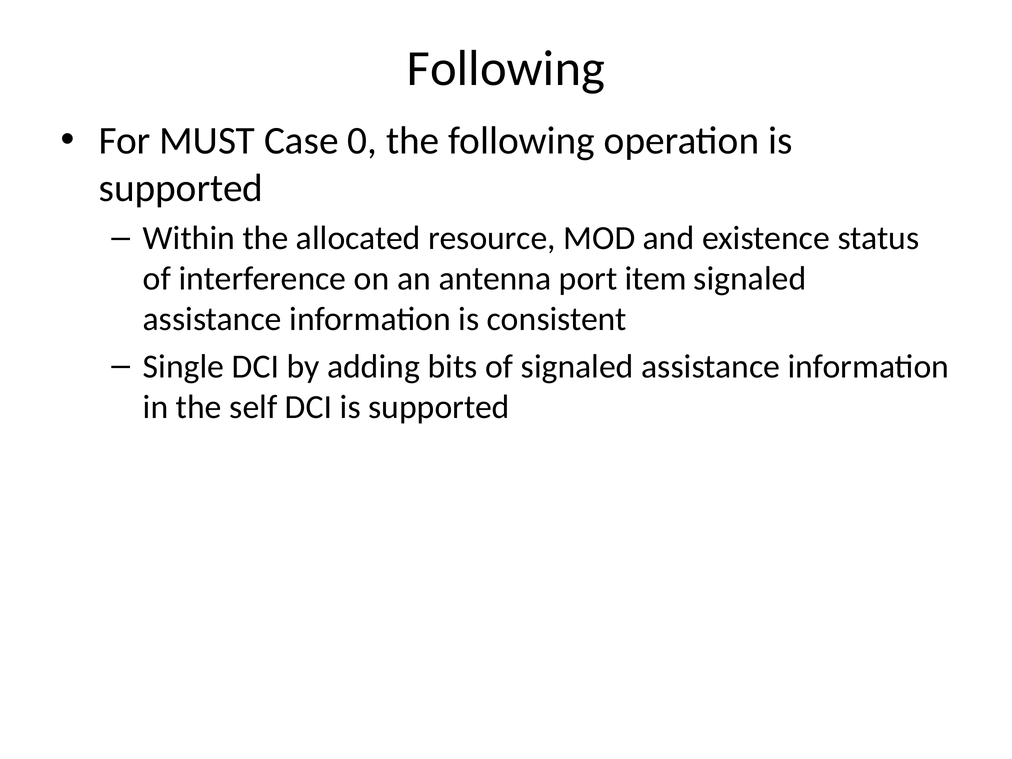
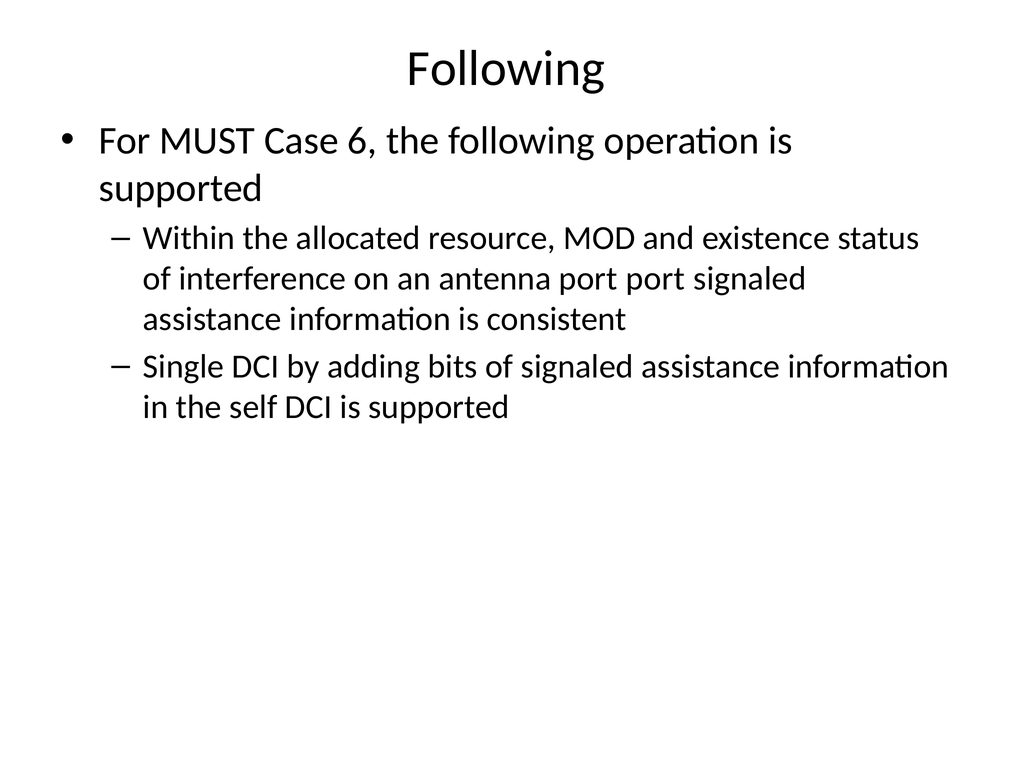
0: 0 -> 6
port item: item -> port
